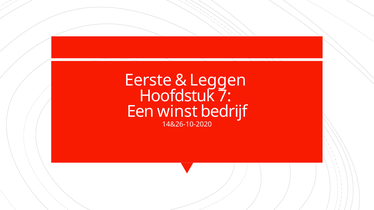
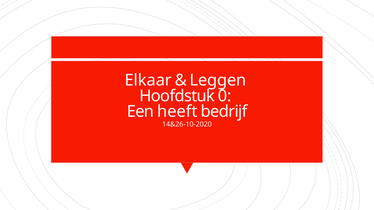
Eerste: Eerste -> Elkaar
7: 7 -> 0
winst: winst -> heeft
